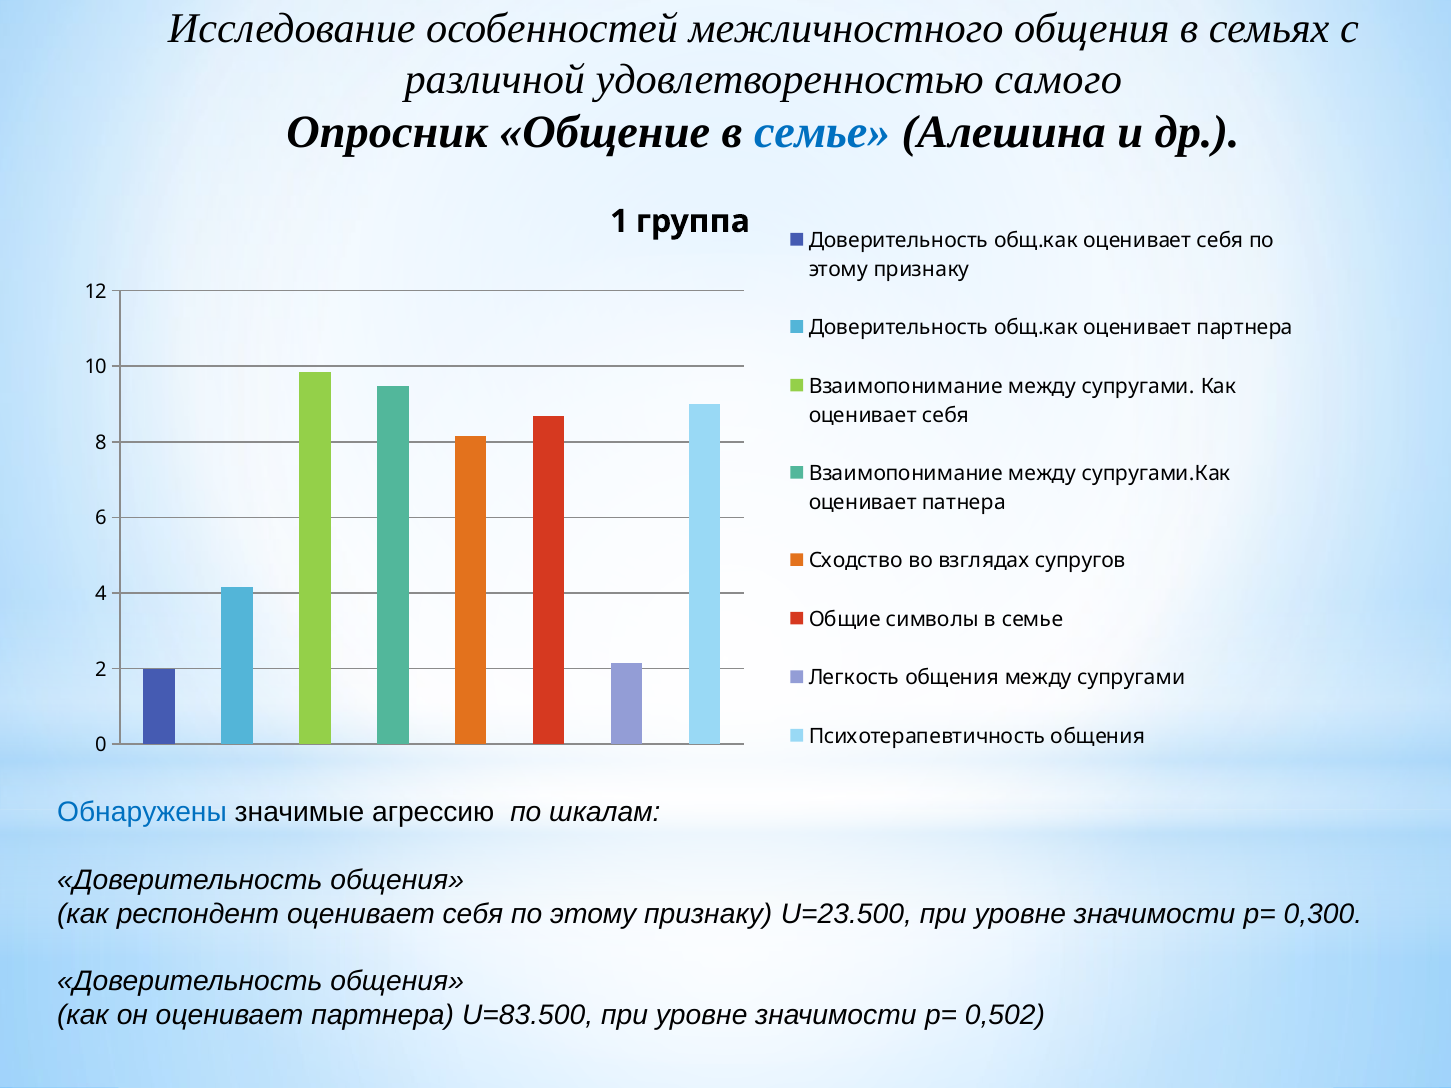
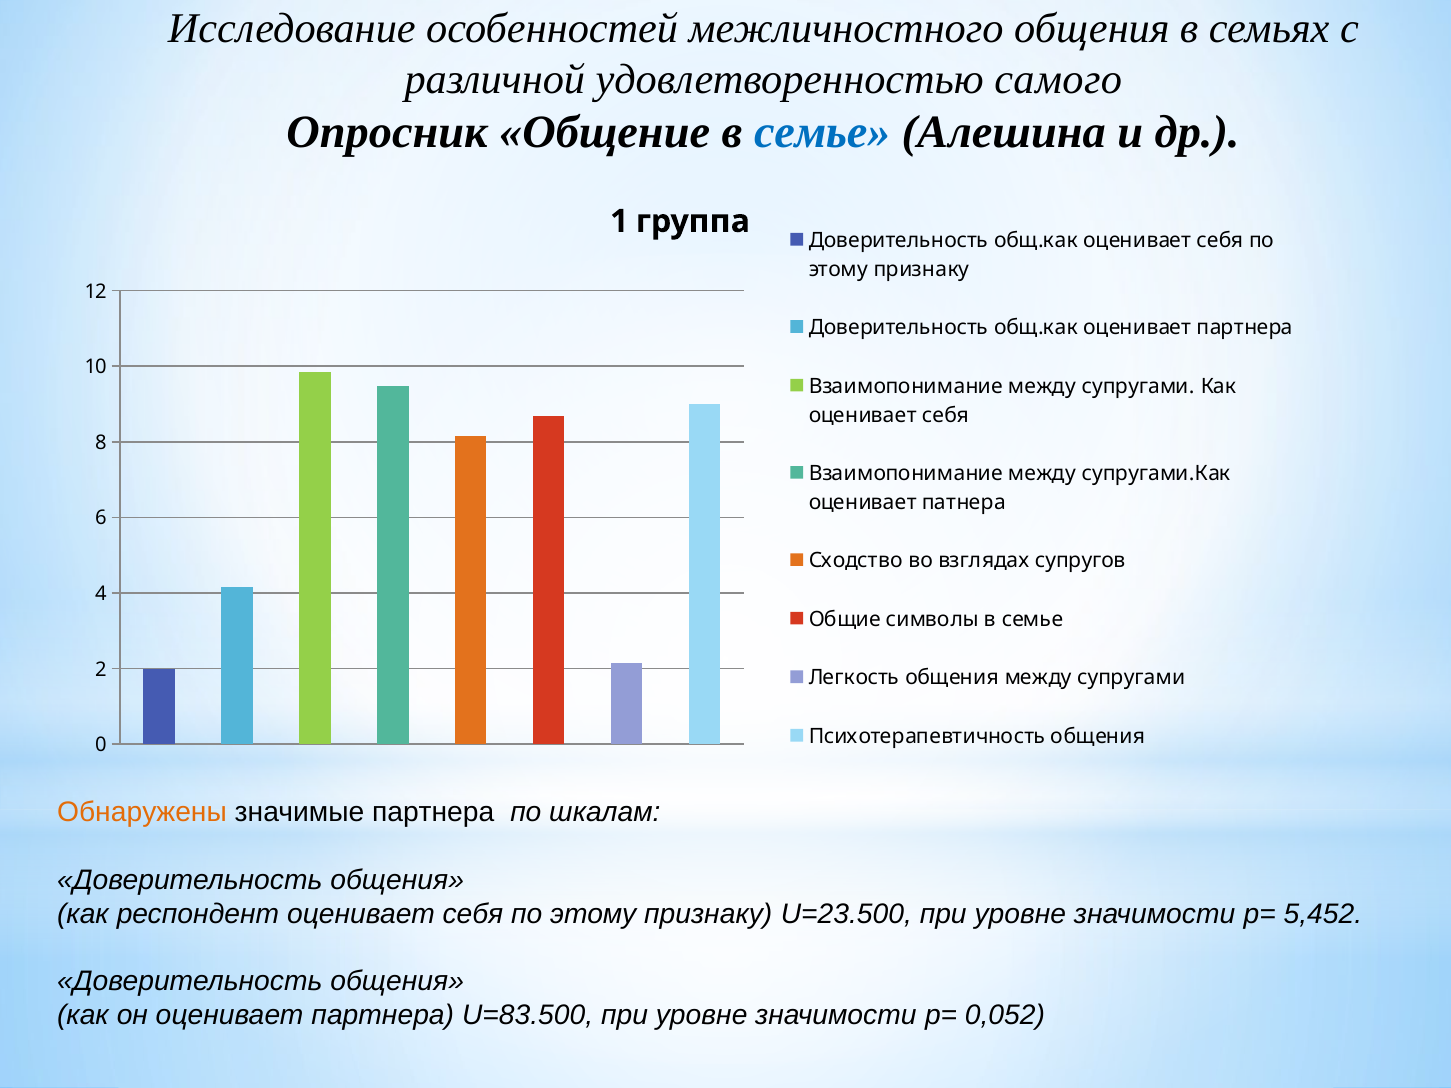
Обнаружены colour: blue -> orange
значимые агрессию: агрессию -> партнера
0,300: 0,300 -> 5,452
0,502: 0,502 -> 0,052
